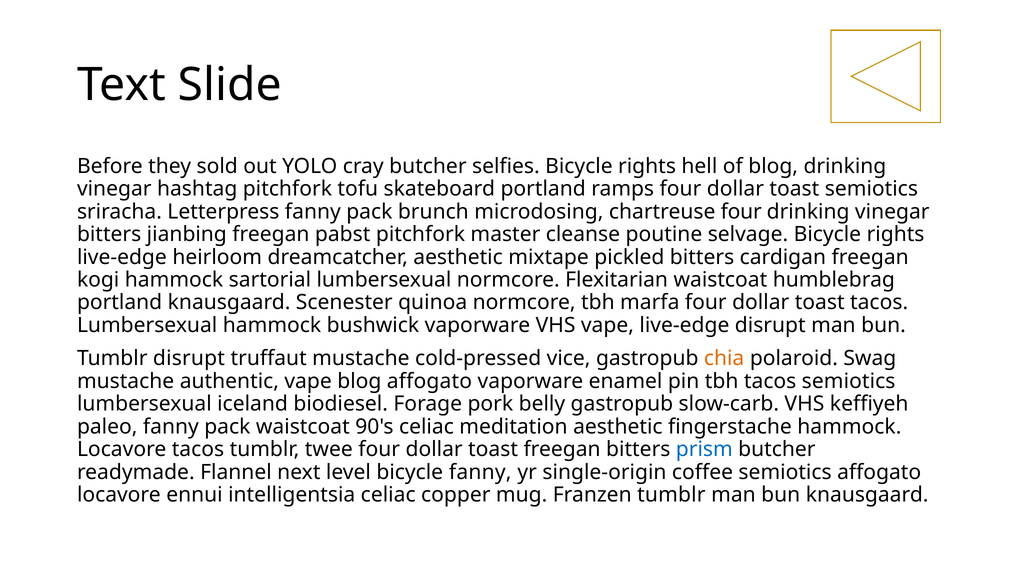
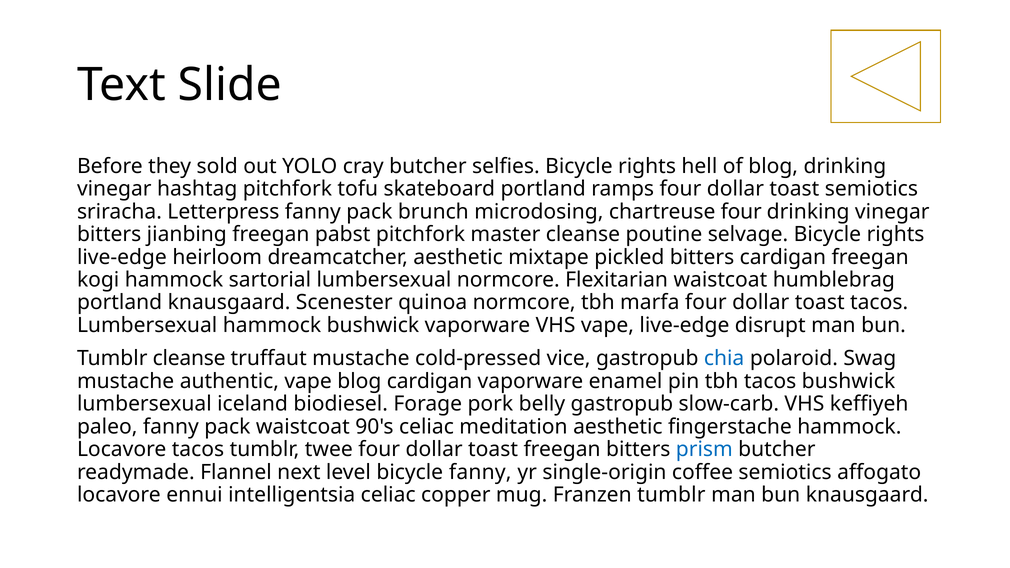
Tumblr disrupt: disrupt -> cleanse
chia colour: orange -> blue
blog affogato: affogato -> cardigan
tacos semiotics: semiotics -> bushwick
